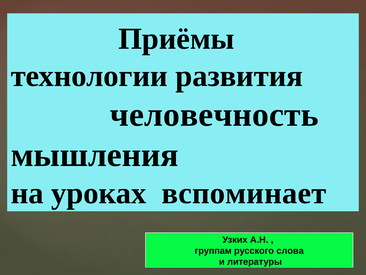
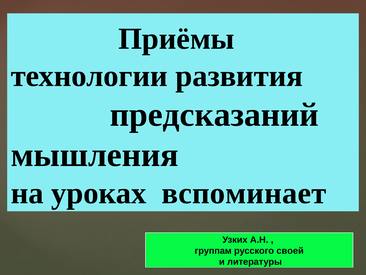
человечность: человечность -> предсказаний
слова: слова -> своей
